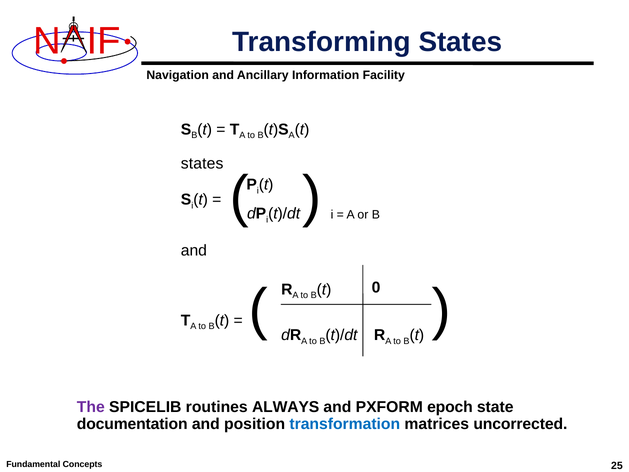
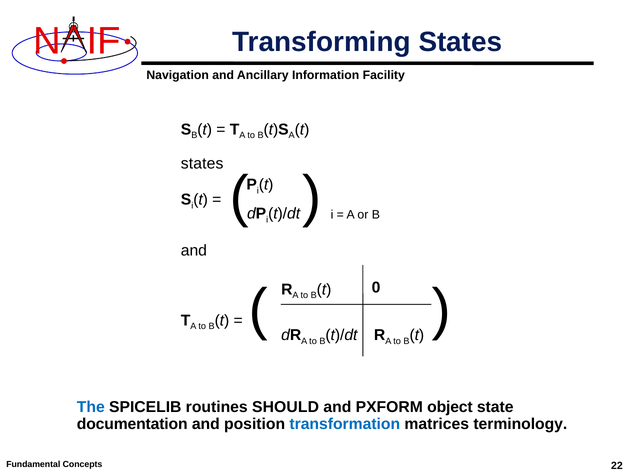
The colour: purple -> blue
ALWAYS: ALWAYS -> SHOULD
epoch: epoch -> object
uncorrected: uncorrected -> terminology
25: 25 -> 22
